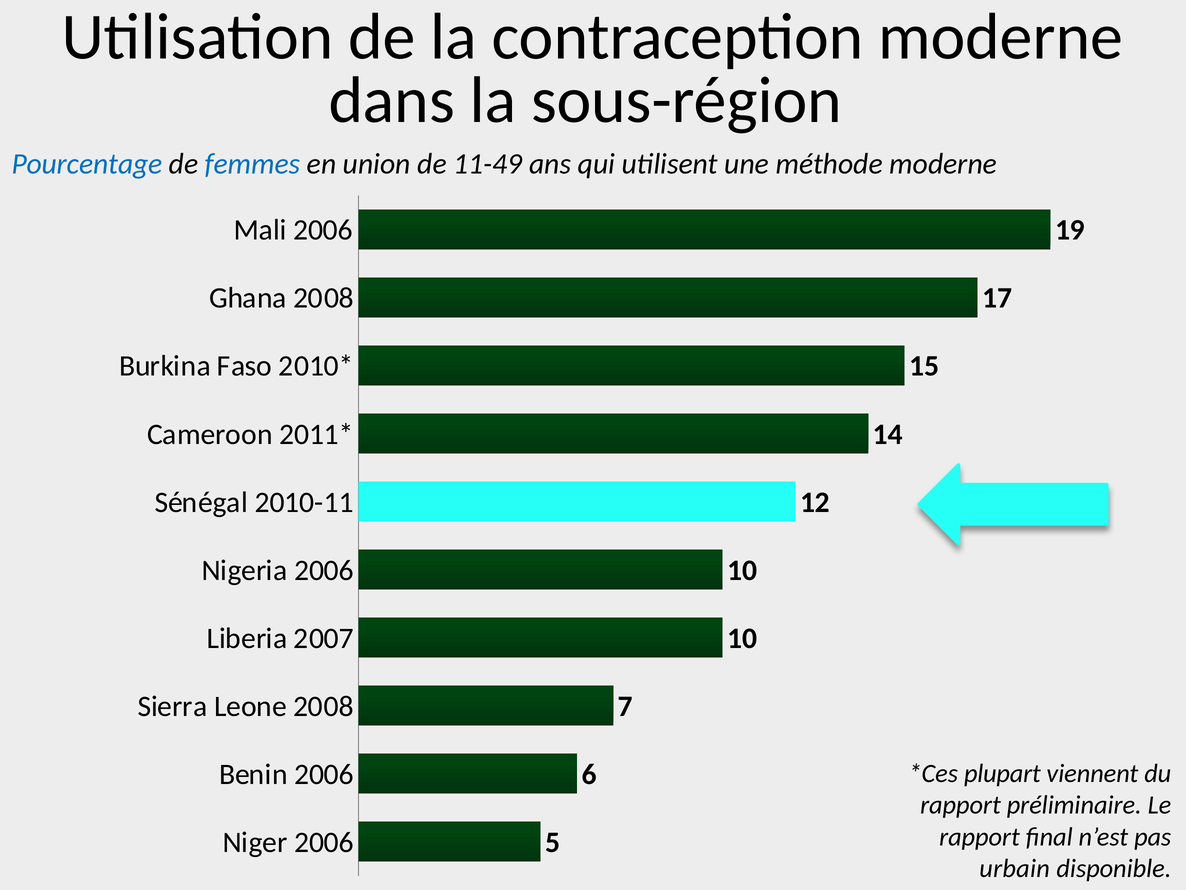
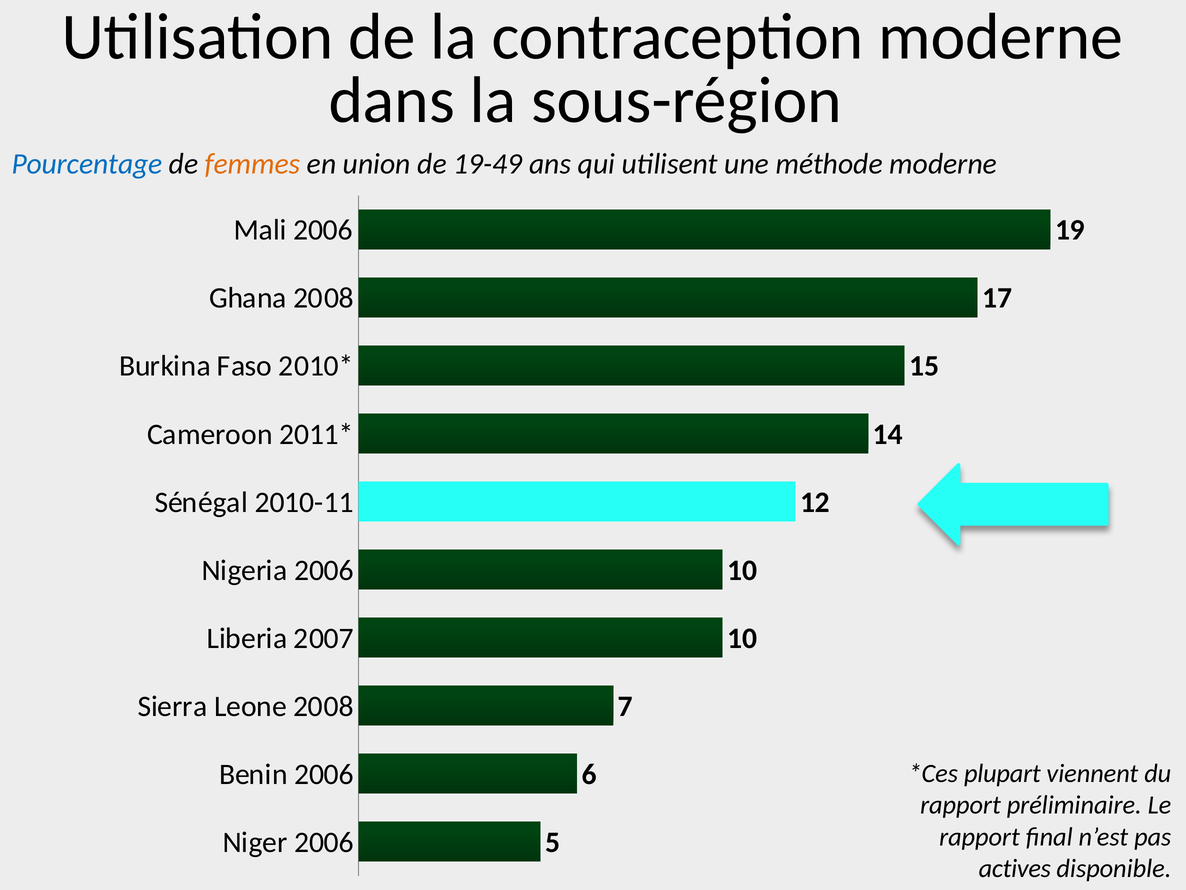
femmes colour: blue -> orange
11-49: 11-49 -> 19-49
urbain: urbain -> actives
